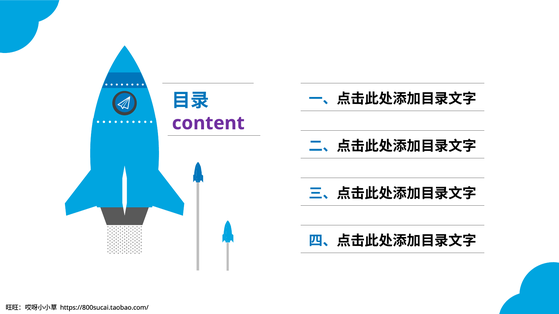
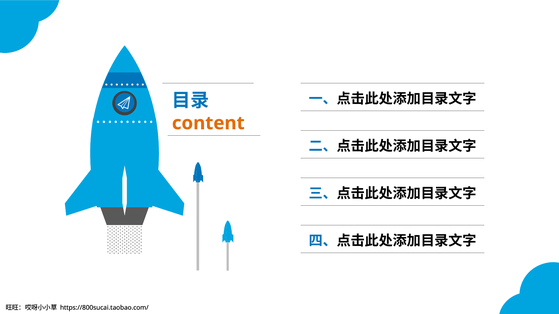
content colour: purple -> orange
